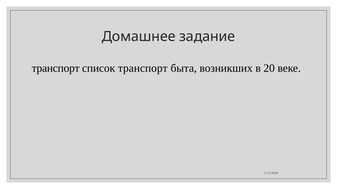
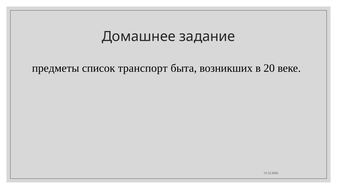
транспорт at (56, 68): транспорт -> предметы
